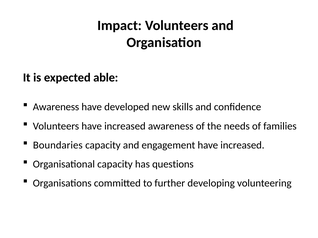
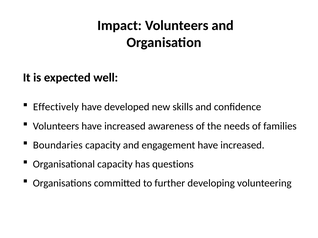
able: able -> well
Awareness at (56, 107): Awareness -> Effectively
